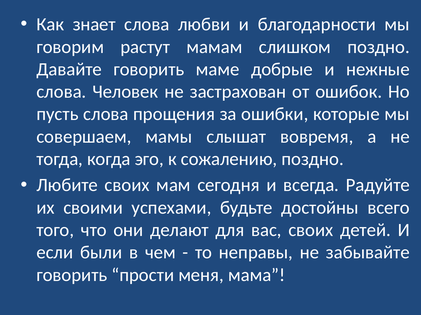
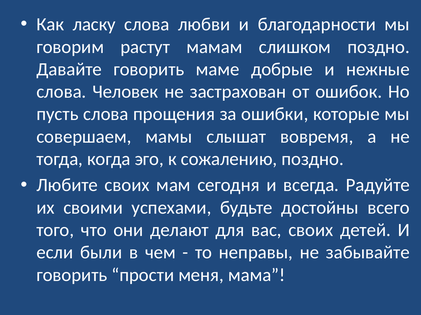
знает: знает -> ласку
